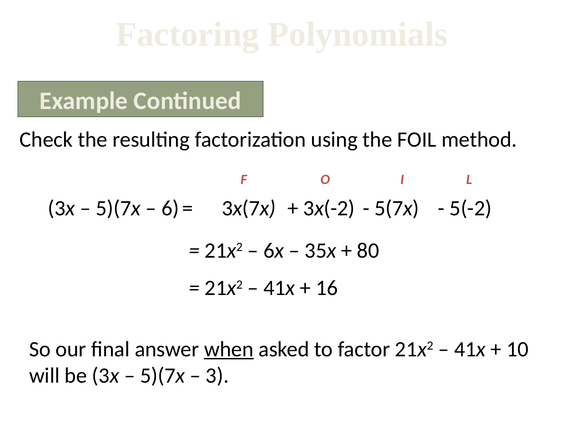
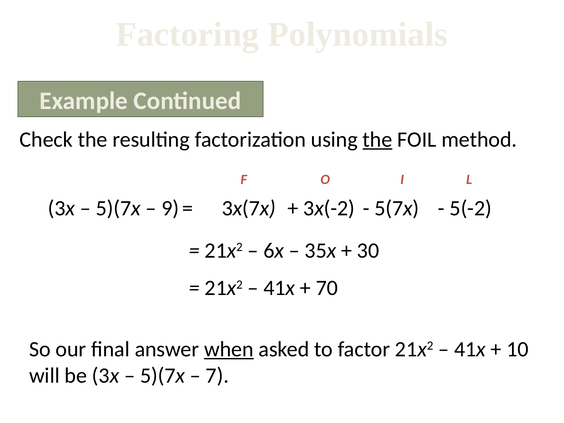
the at (378, 140) underline: none -> present
6: 6 -> 9
80: 80 -> 30
16: 16 -> 70
3: 3 -> 7
